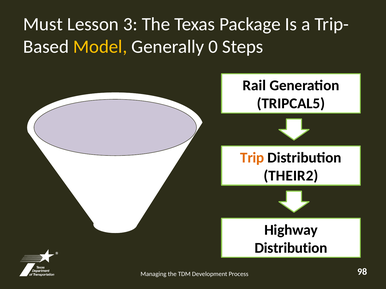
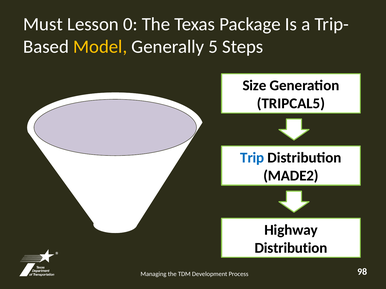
3: 3 -> 0
0: 0 -> 5
Rail: Rail -> Size
Trip colour: orange -> blue
THEIR2: THEIR2 -> MADE2
